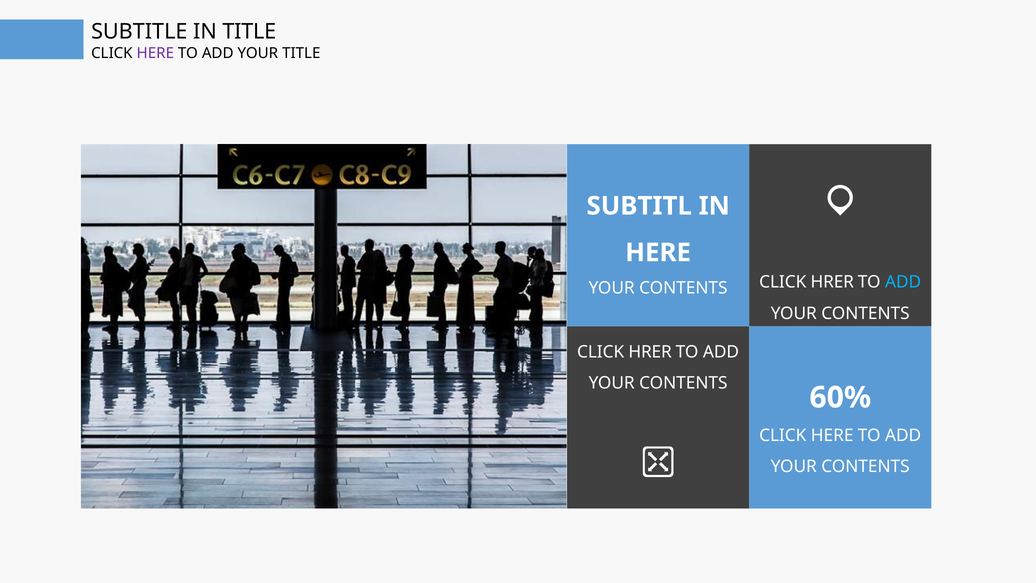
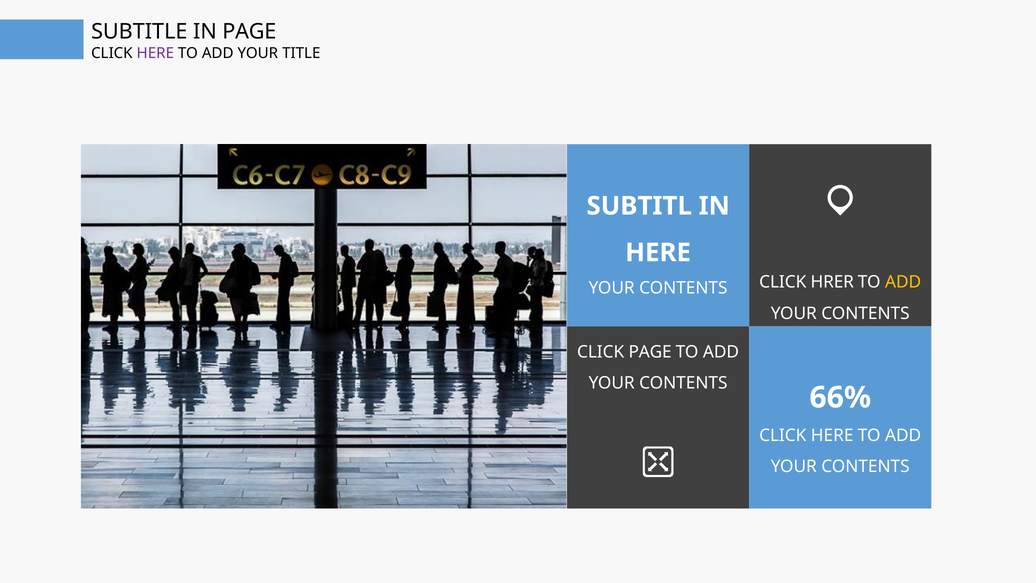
IN TITLE: TITLE -> PAGE
ADD at (903, 282) colour: light blue -> yellow
HRER at (650, 352): HRER -> PAGE
60%: 60% -> 66%
